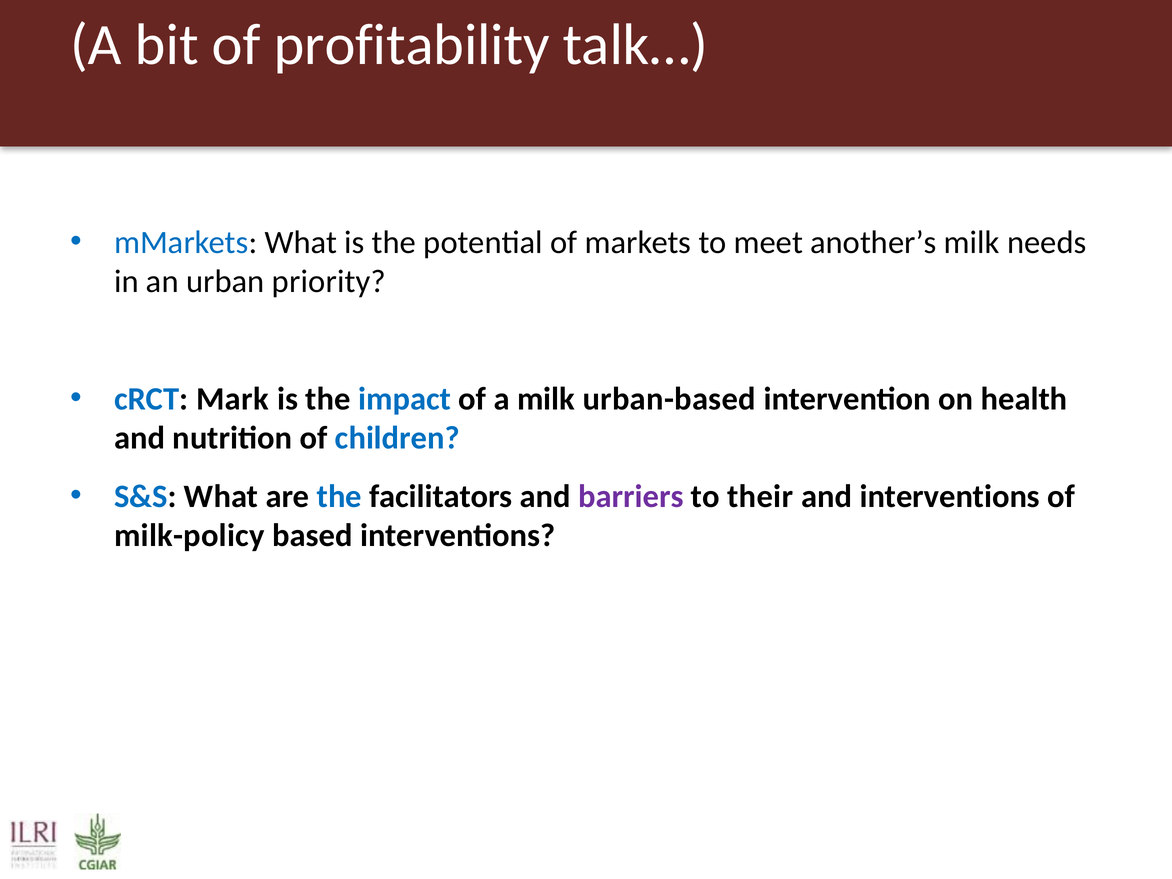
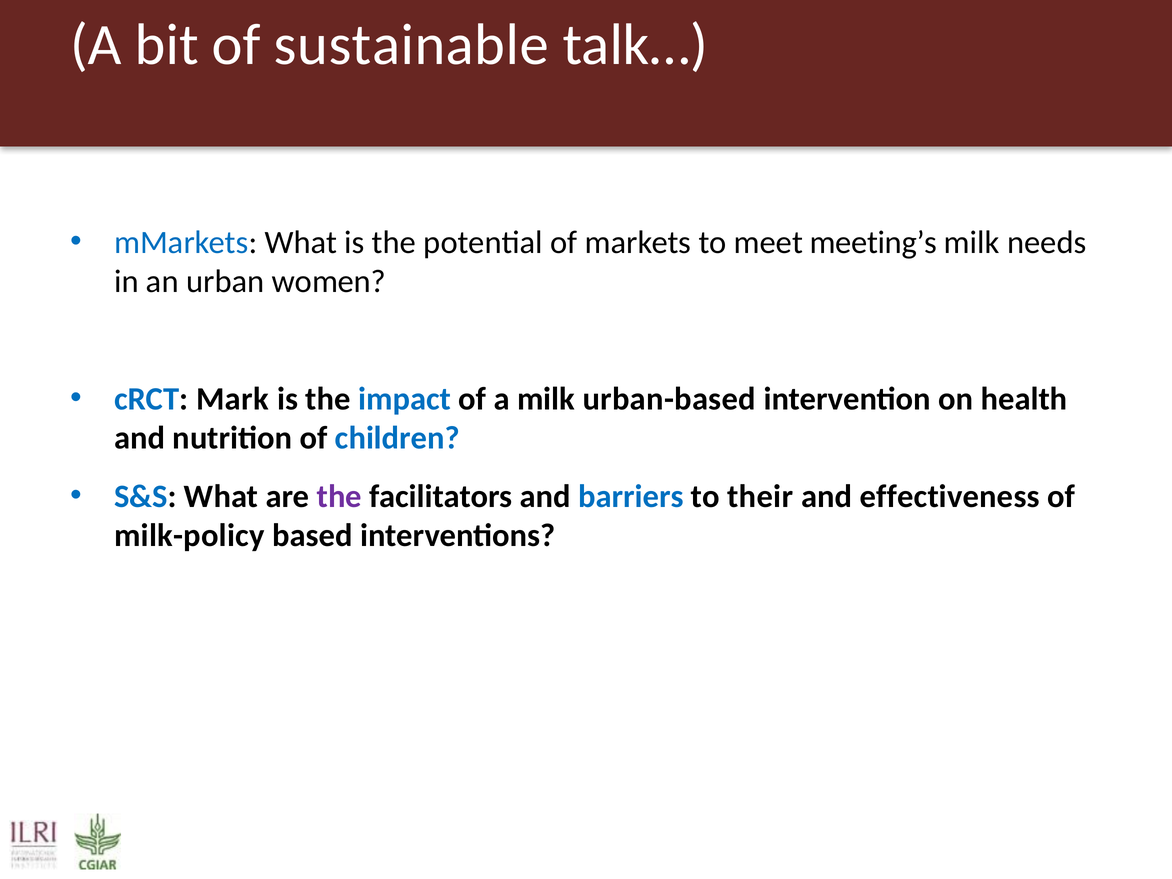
profitability: profitability -> sustainable
another’s: another’s -> meeting’s
priority: priority -> women
the at (339, 496) colour: blue -> purple
barriers colour: purple -> blue
and interventions: interventions -> effectiveness
